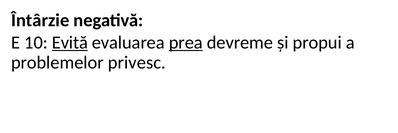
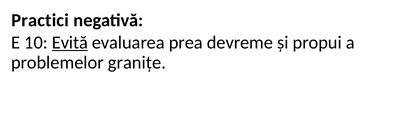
Întârzie: Întârzie -> Practici
prea underline: present -> none
privesc: privesc -> granițe
